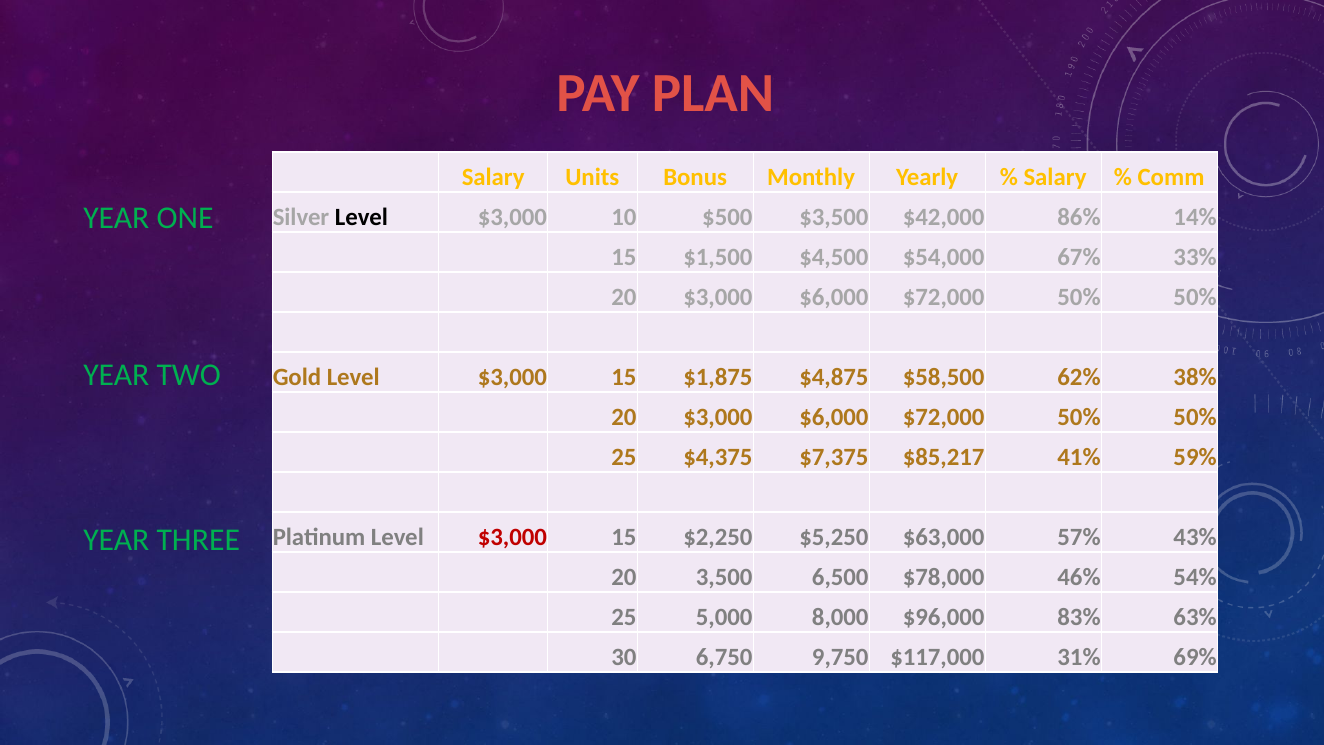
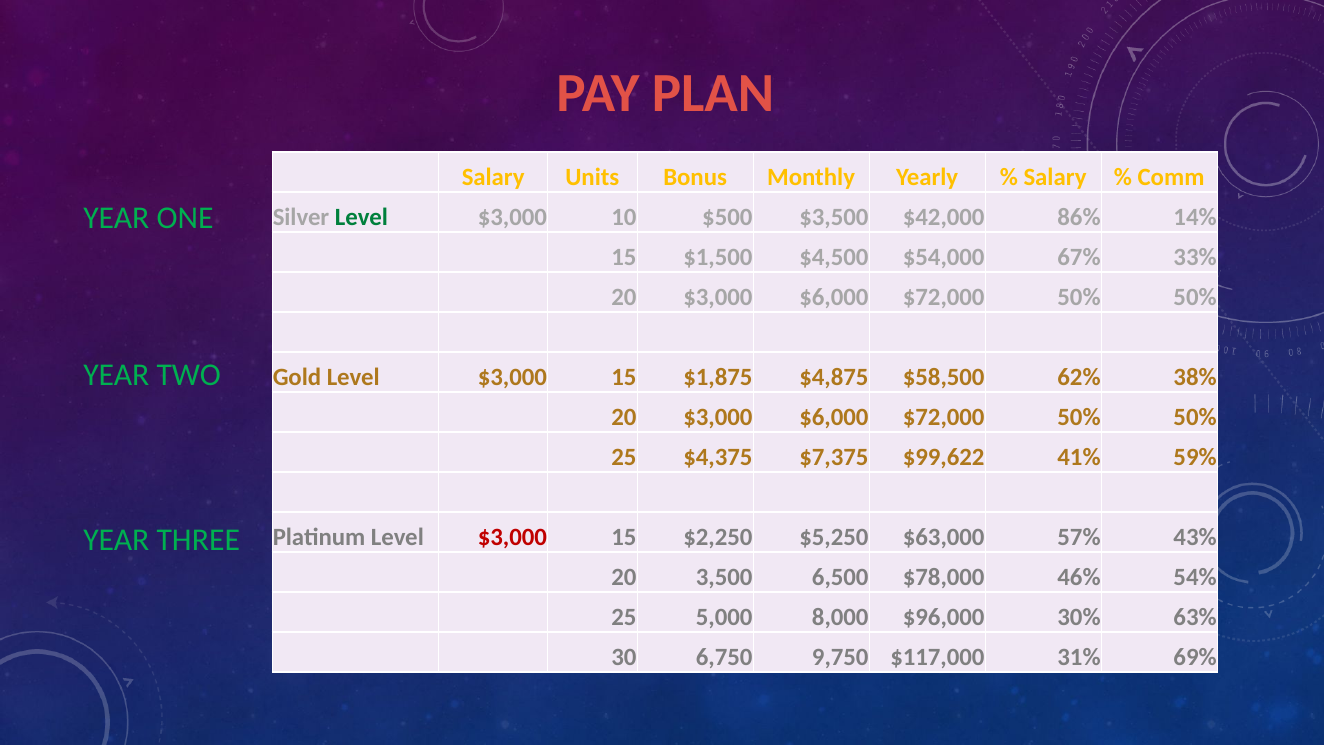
Level at (361, 217) colour: black -> green
$85,217: $85,217 -> $99,622
83%: 83% -> 30%
